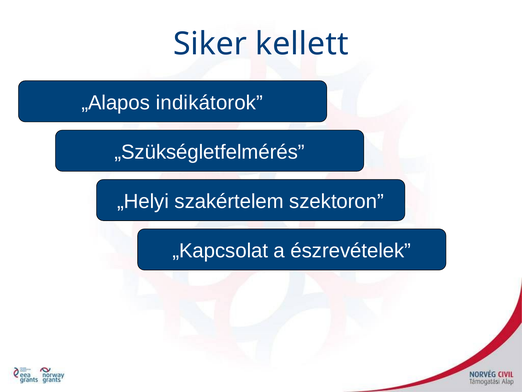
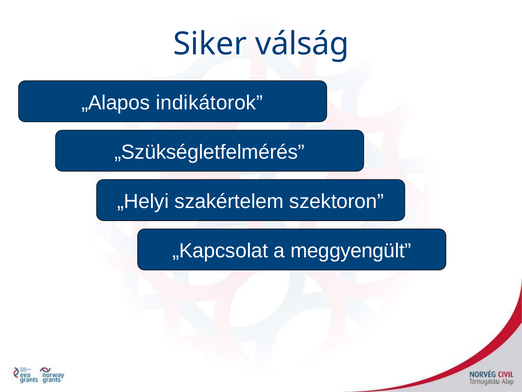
kellett: kellett -> válság
észrevételek: észrevételek -> meggyengült
